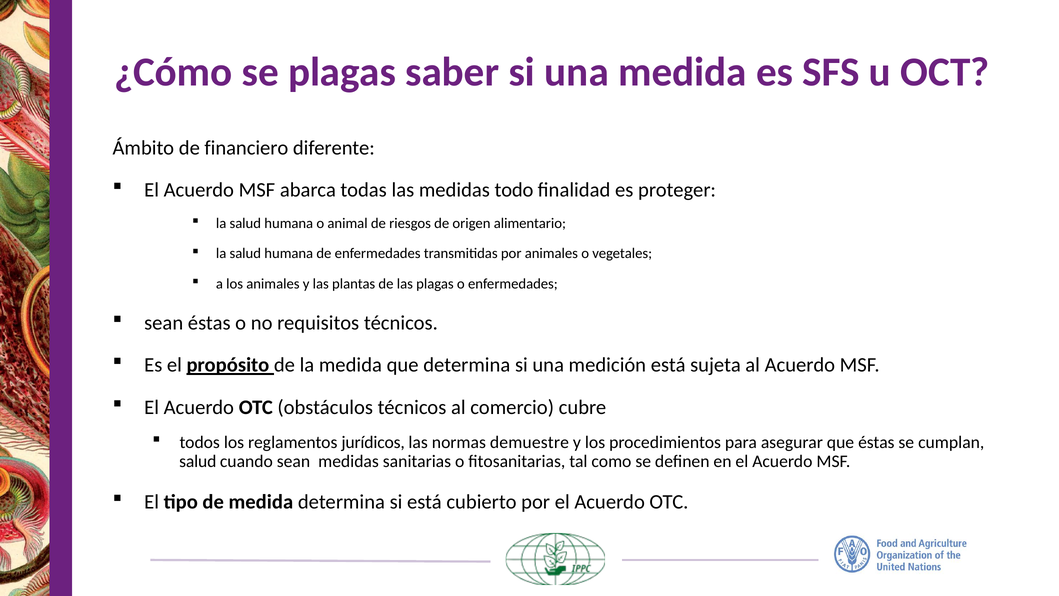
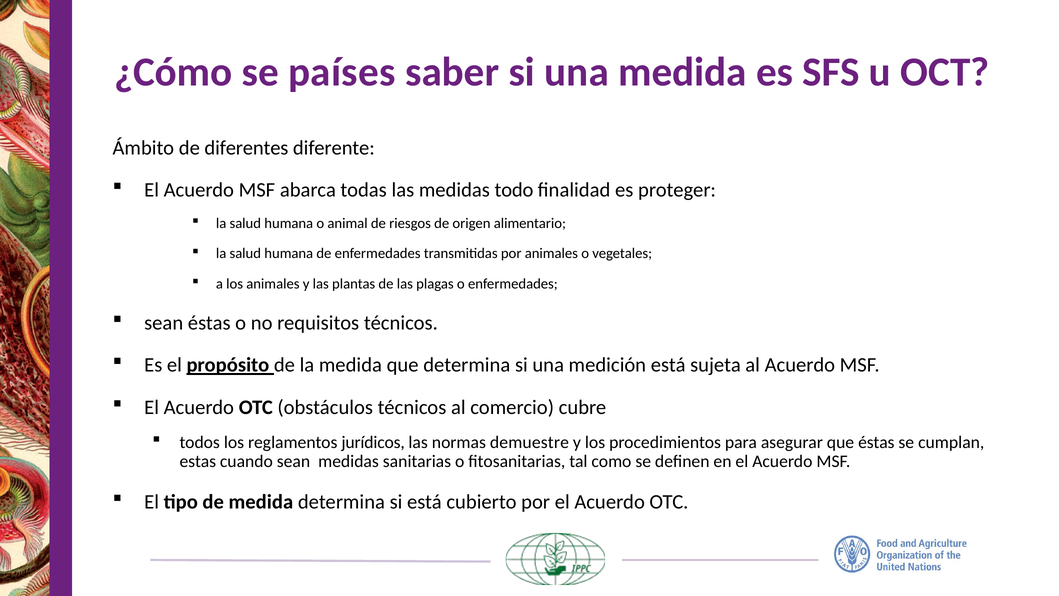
se plagas: plagas -> países
financiero: financiero -> diferentes
salud at (198, 461): salud -> estas
